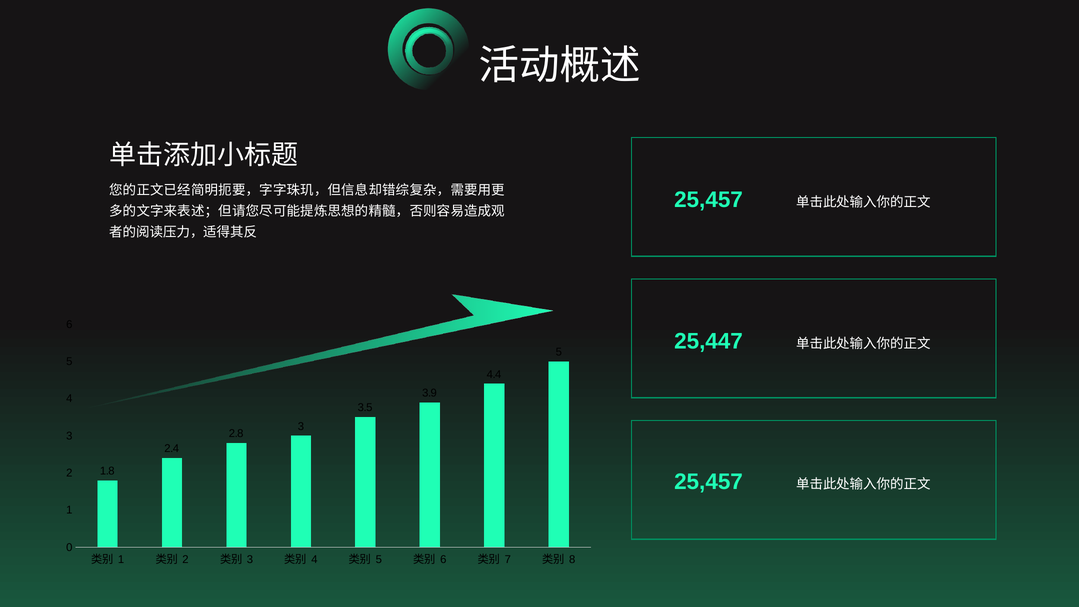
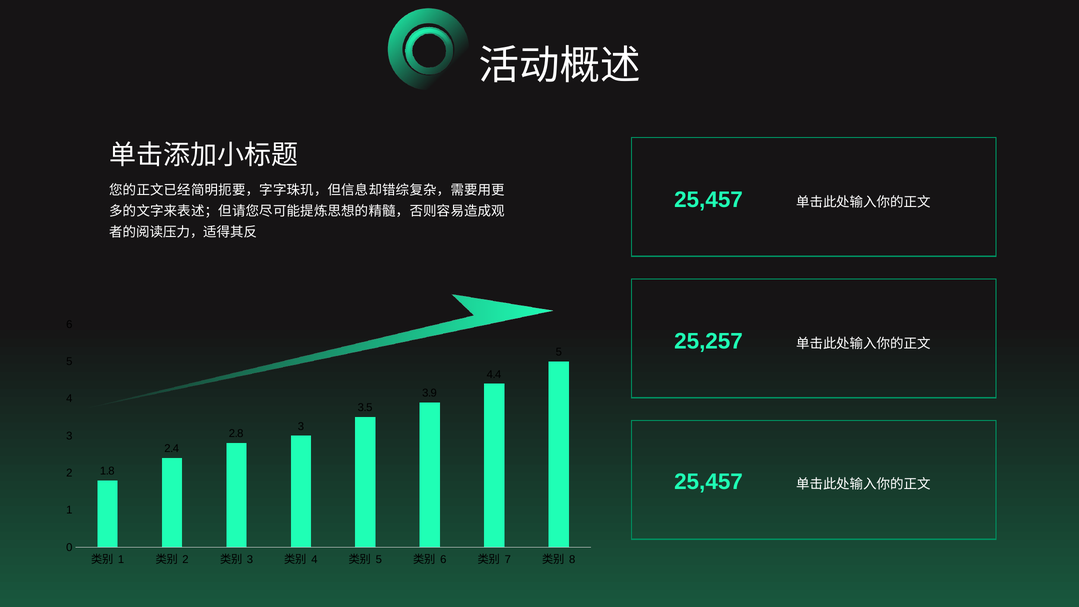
25,447: 25,447 -> 25,257
